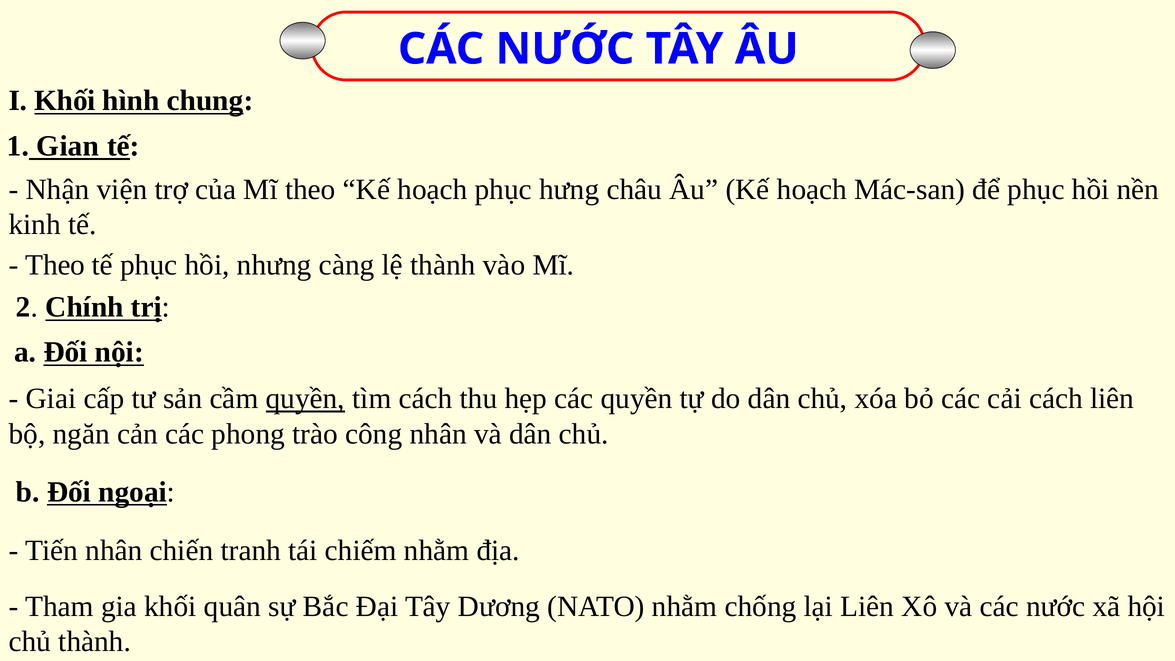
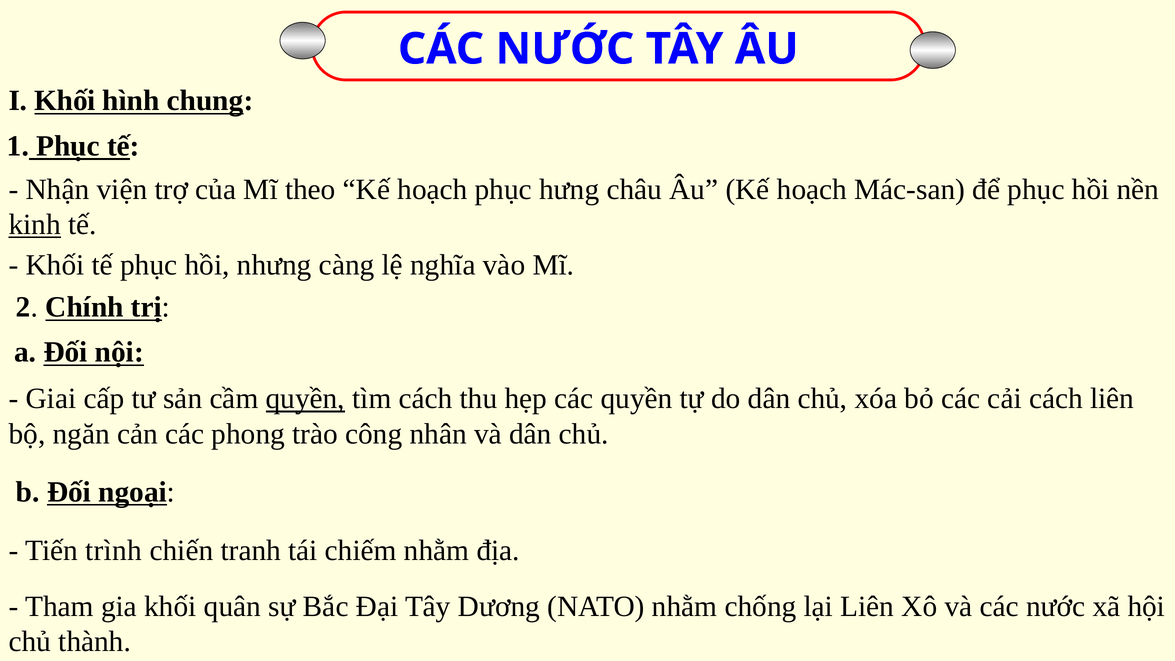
1 Gian: Gian -> Phục
kinh underline: none -> present
Theo at (55, 265): Theo -> Khối
lệ thành: thành -> nghĩa
Tiến nhân: nhân -> trình
